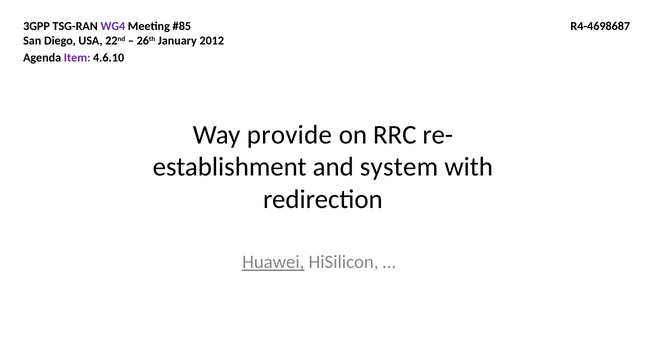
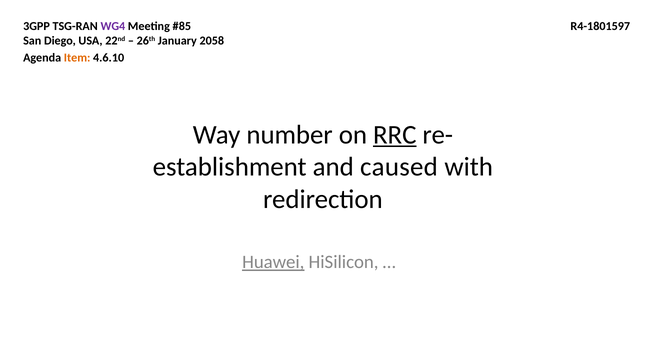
R4-4698687: R4-4698687 -> R4-1801597
2012: 2012 -> 2058
Item colour: purple -> orange
provide: provide -> number
RRC underline: none -> present
system: system -> caused
